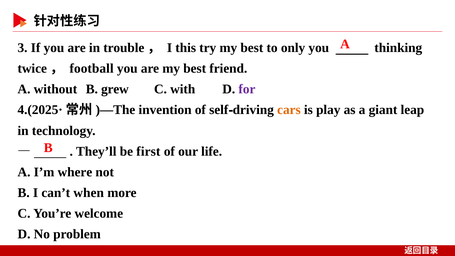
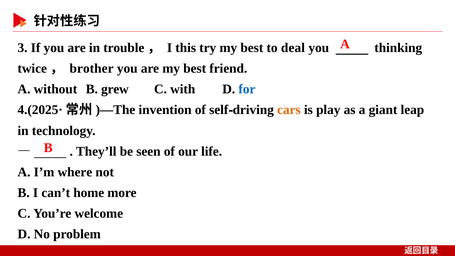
only: only -> deal
football: football -> brother
for colour: purple -> blue
first: first -> seen
when: when -> home
